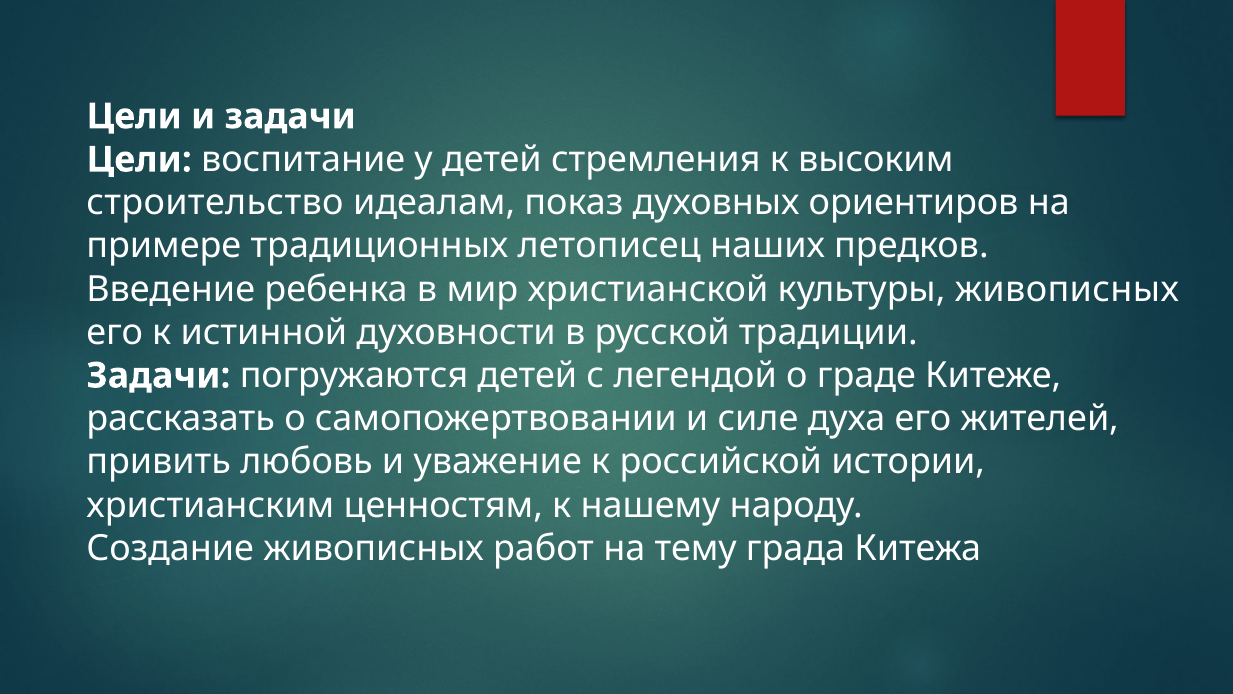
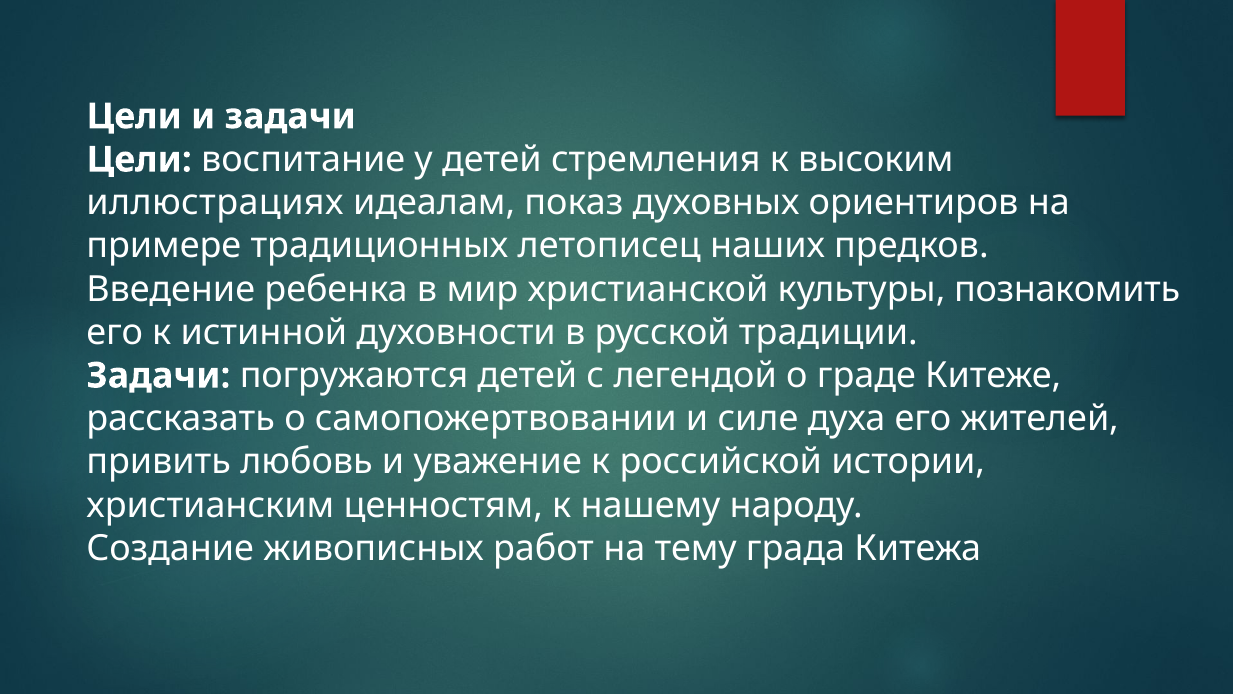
строительство: строительство -> иллюстрациях
культуры живописных: живописных -> познакомить
